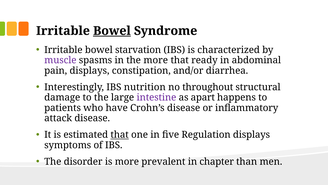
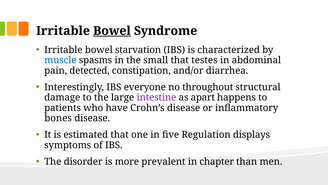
muscle colour: purple -> blue
the more: more -> small
ready: ready -> testes
pain displays: displays -> detected
nutrition: nutrition -> everyone
attack: attack -> bones
that at (120, 134) underline: present -> none
